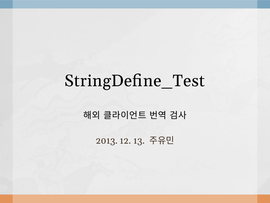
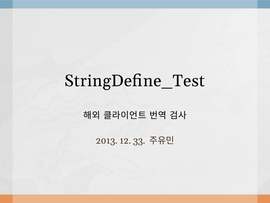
13: 13 -> 33
